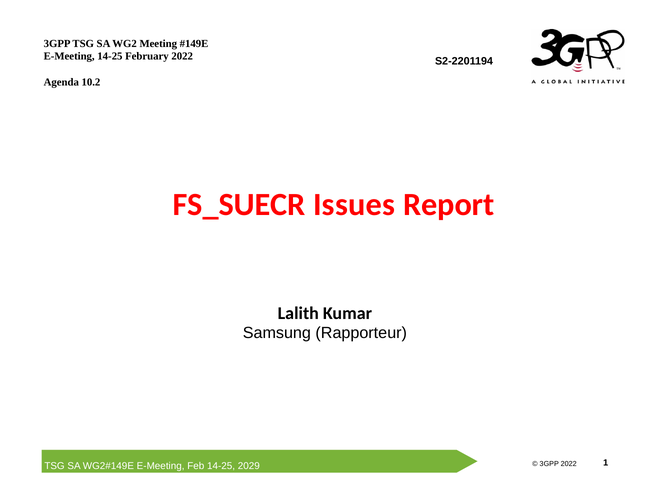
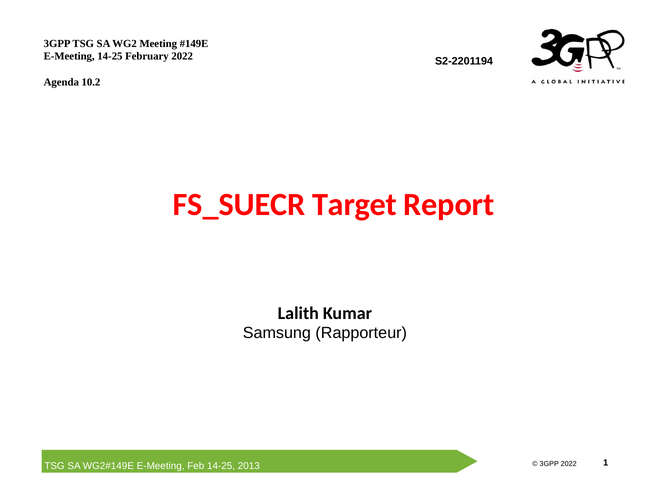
Issues: Issues -> Target
2029: 2029 -> 2013
